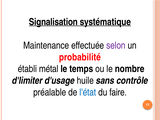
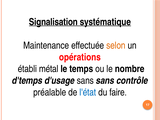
selon colour: purple -> orange
probabilité: probabilité -> opérations
d'limiter: d'limiter -> d'temps
d'usage huile: huile -> sans
